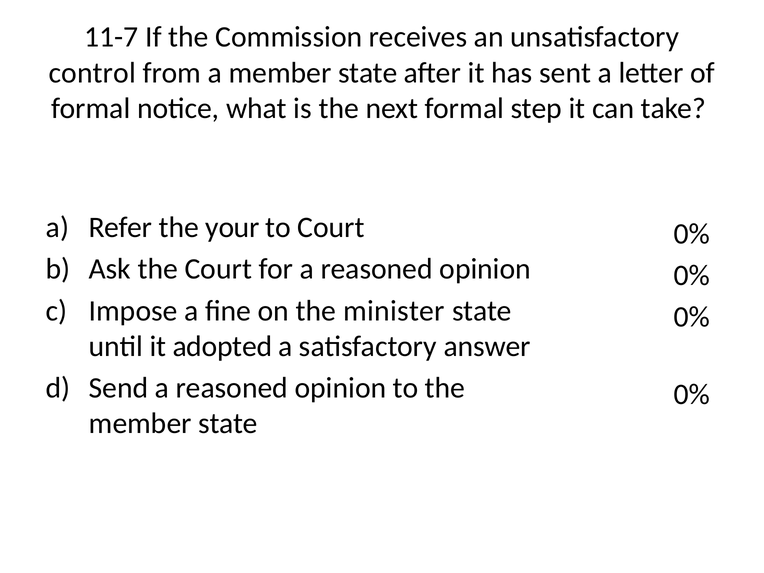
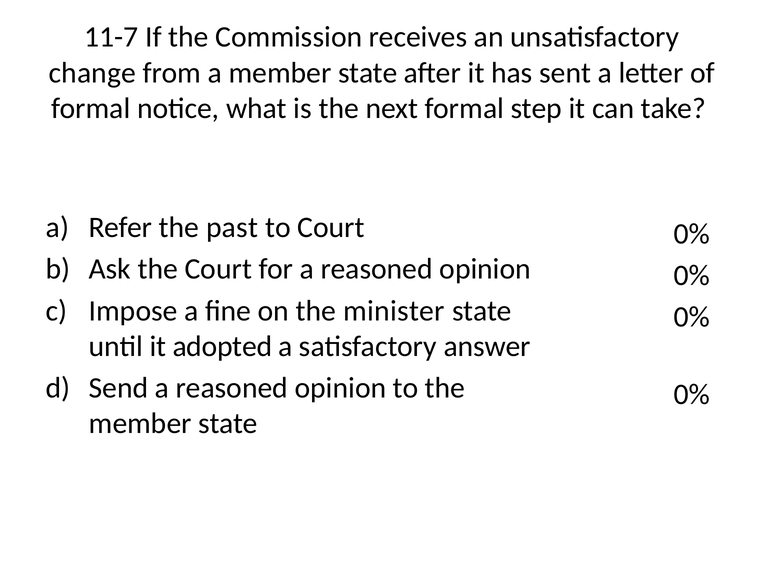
control: control -> change
your: your -> past
